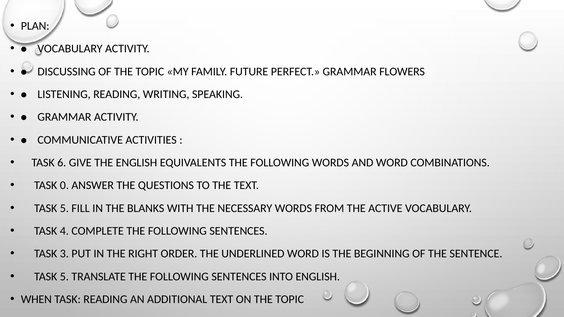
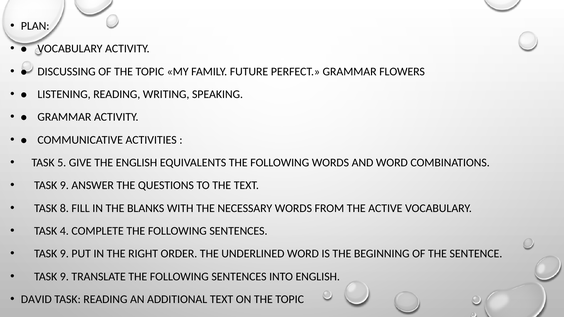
6: 6 -> 5
0 at (64, 186): 0 -> 9
5 at (64, 208): 5 -> 8
3 at (64, 254): 3 -> 9
5 at (64, 277): 5 -> 9
WHEN: WHEN -> DAVID
